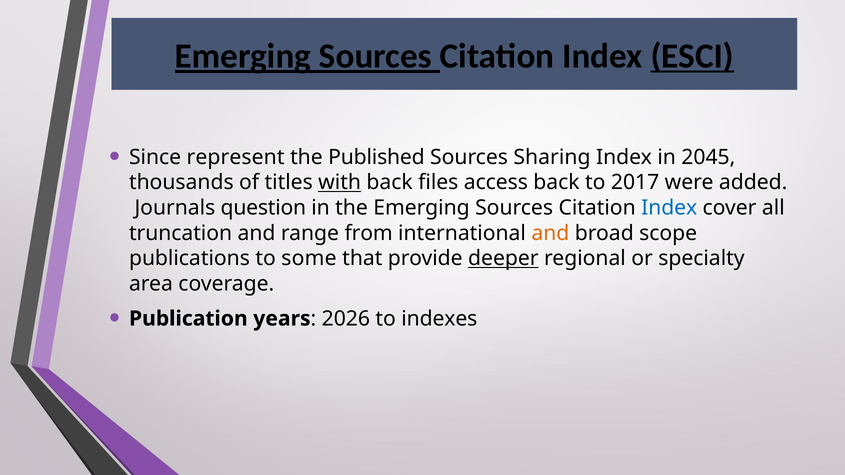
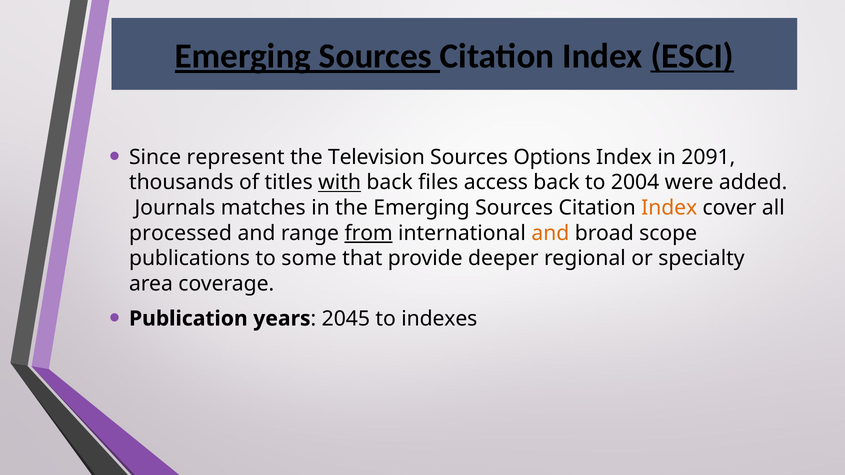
Published: Published -> Television
Sharing: Sharing -> Options
2045: 2045 -> 2091
2017: 2017 -> 2004
question: question -> matches
Index at (669, 208) colour: blue -> orange
truncation: truncation -> processed
from underline: none -> present
deeper underline: present -> none
2026: 2026 -> 2045
